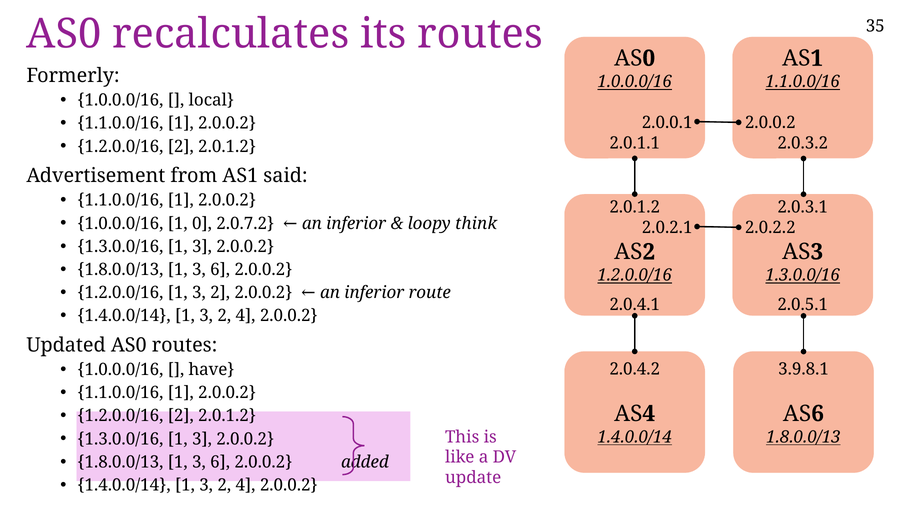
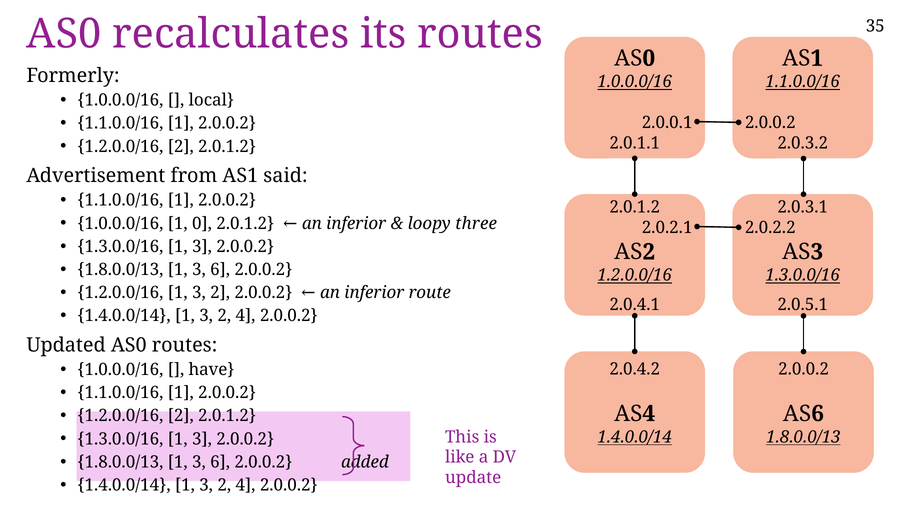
0 2.0.7.2: 2.0.7.2 -> 2.0.1.2
think: think -> three
3.9.8.1 at (804, 369): 3.9.8.1 -> 2.0.0.2
